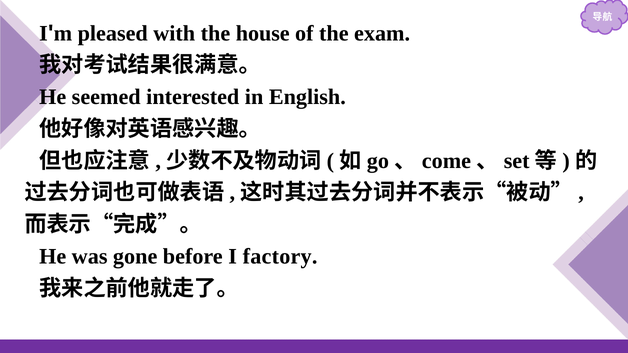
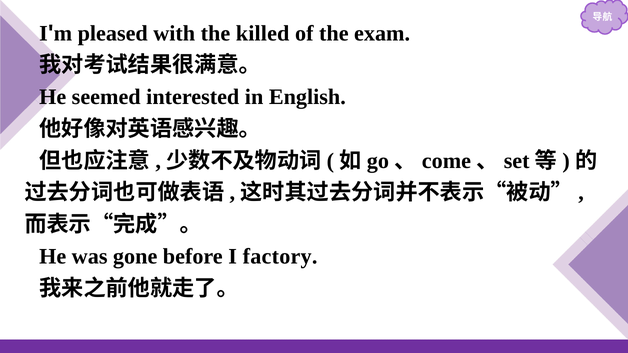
house: house -> killed
